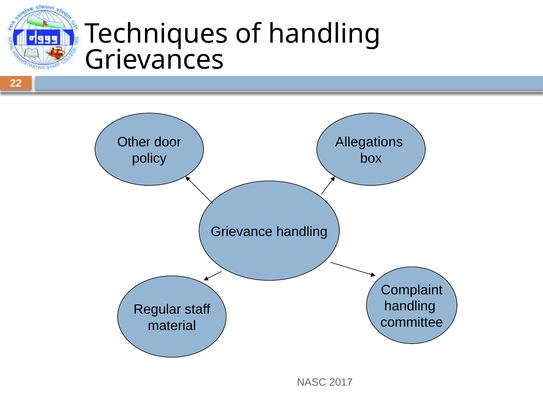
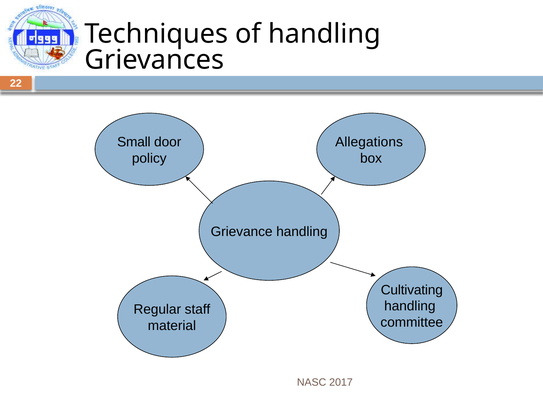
Other: Other -> Small
Complaint: Complaint -> Cultivating
